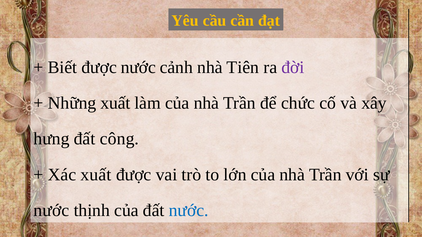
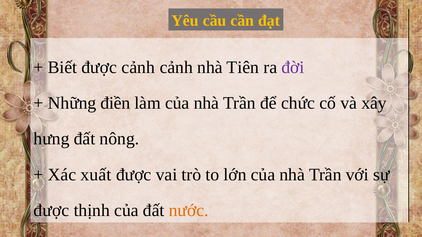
được nước: nước -> cảnh
Những xuất: xuất -> điền
công: công -> nông
nước at (51, 211): nước -> được
nước at (189, 211) colour: blue -> orange
